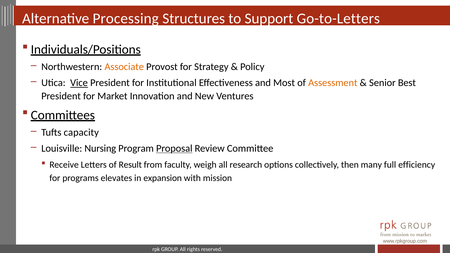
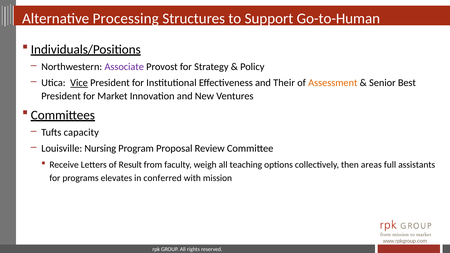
Go-to-Letters: Go-to-Letters -> Go-to-Human
Associate colour: orange -> purple
Most: Most -> Their
Proposal underline: present -> none
research: research -> teaching
many: many -> areas
efficiency: efficiency -> assistants
expansion: expansion -> conferred
